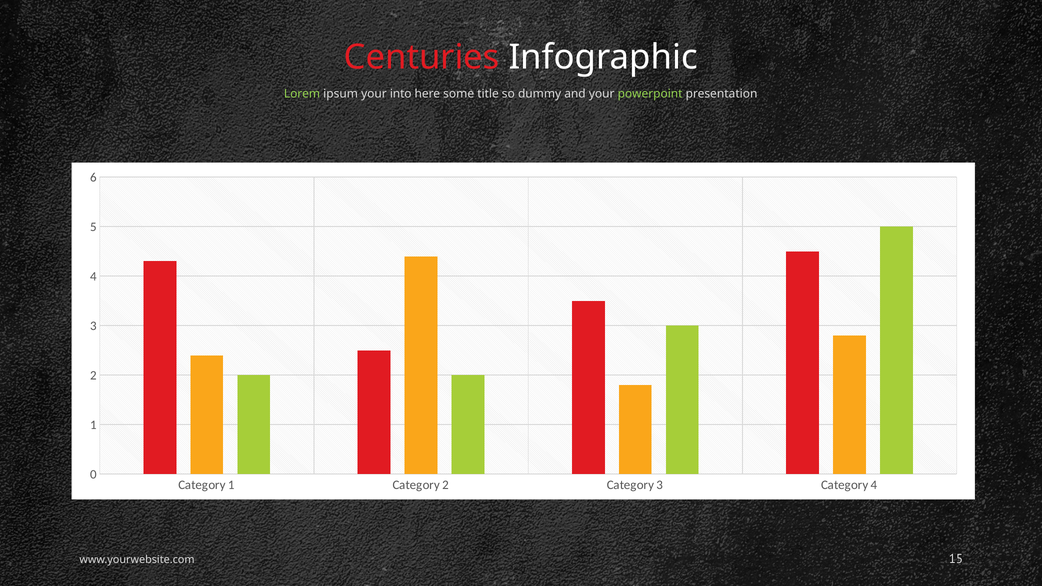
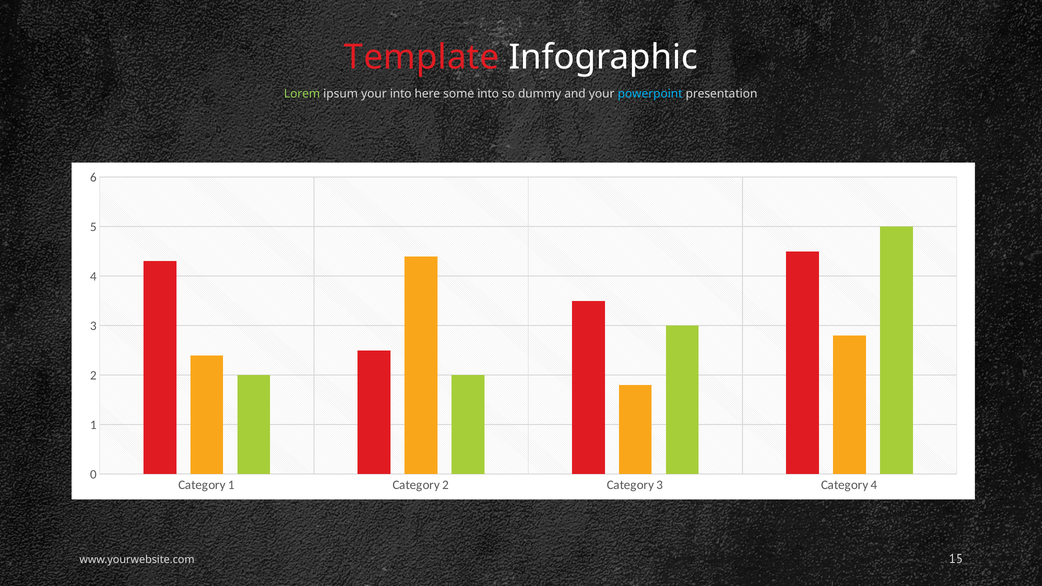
Centuries: Centuries -> Template
some title: title -> into
powerpoint colour: light green -> light blue
